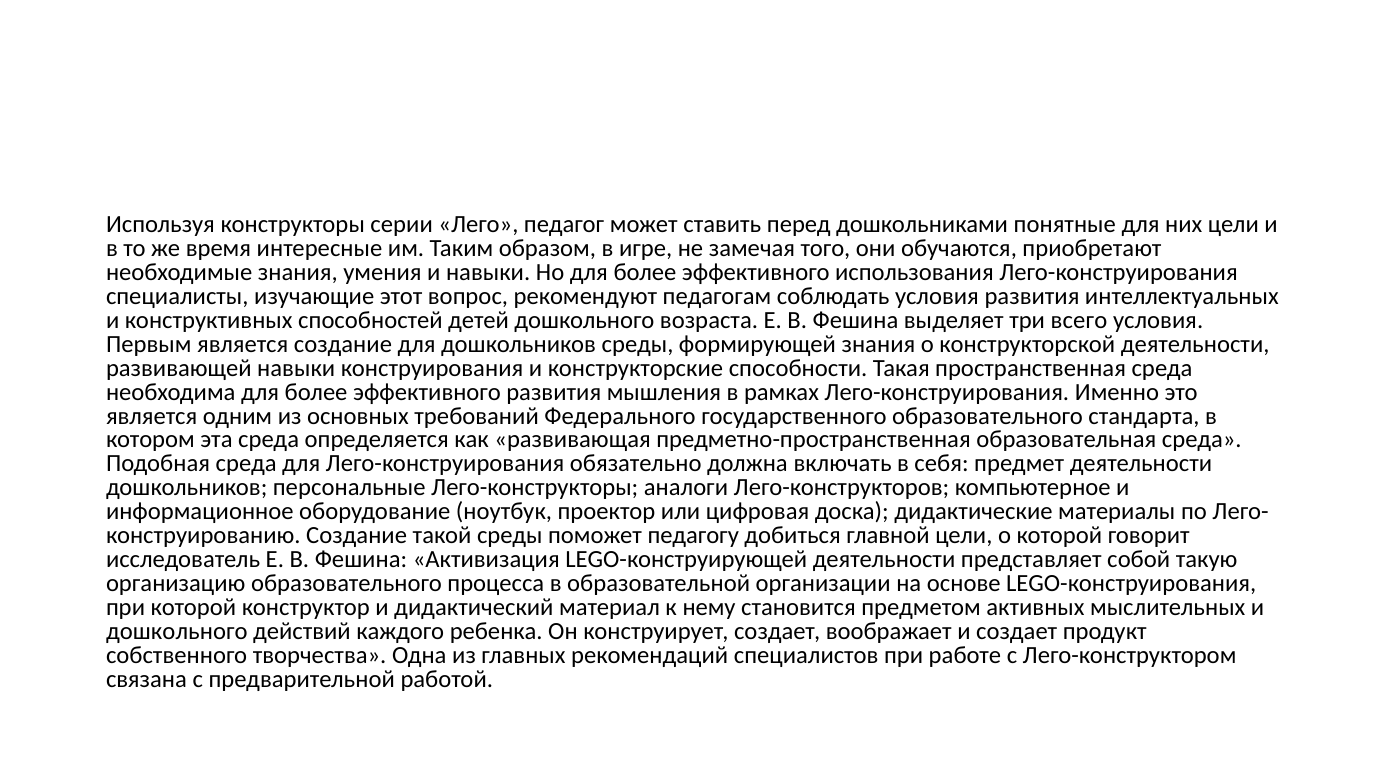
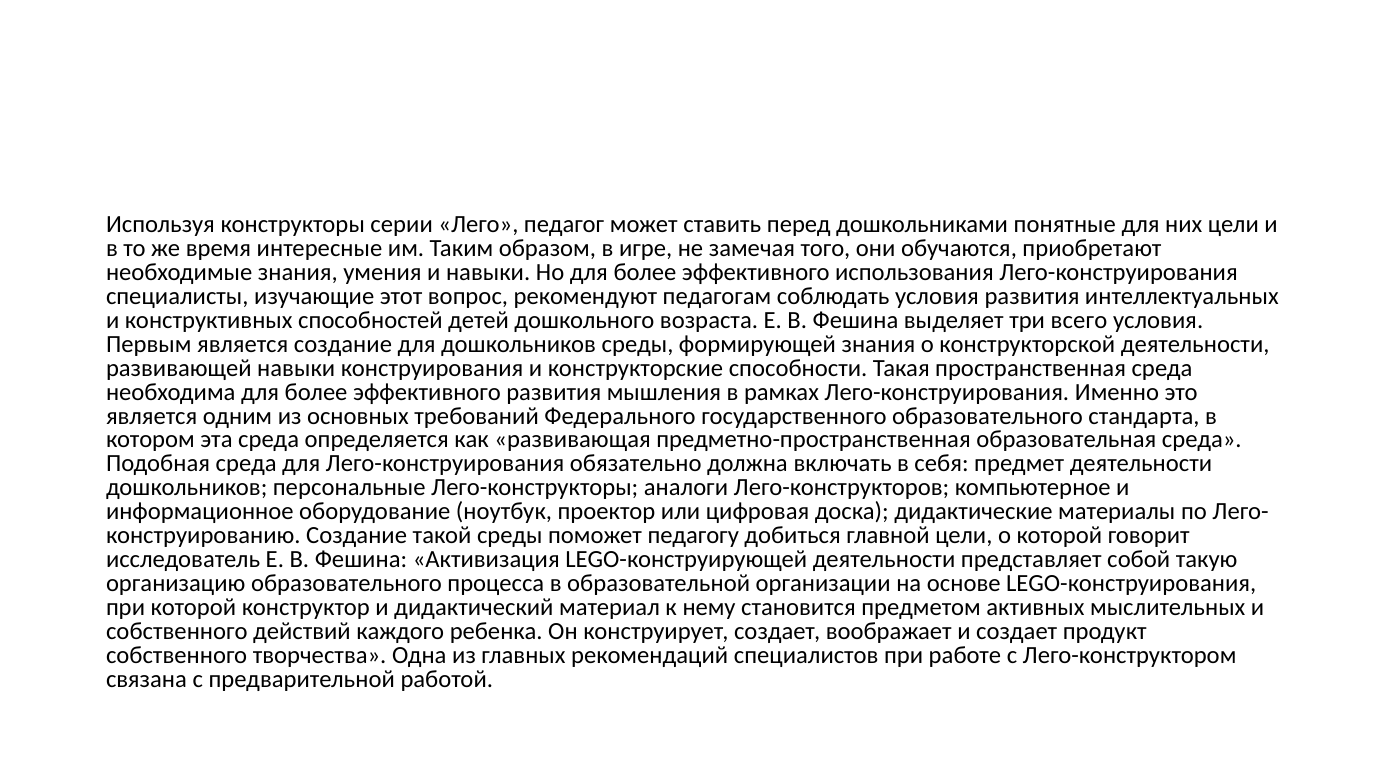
дошкольного at (177, 632): дошкольного -> собственного
